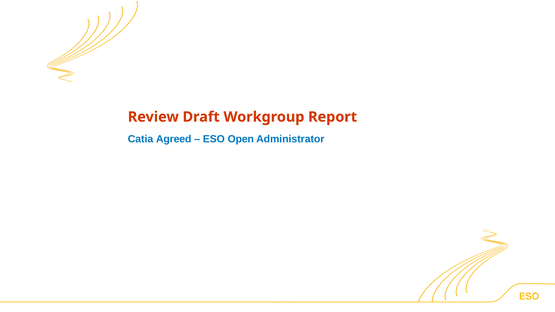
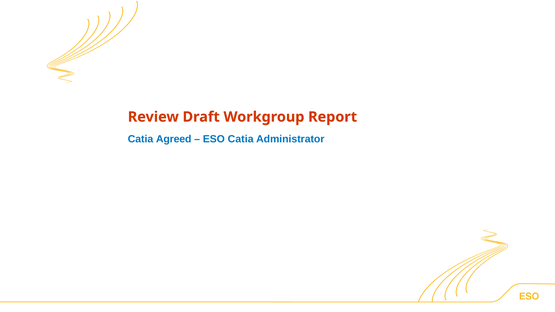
ESO Open: Open -> Catia
